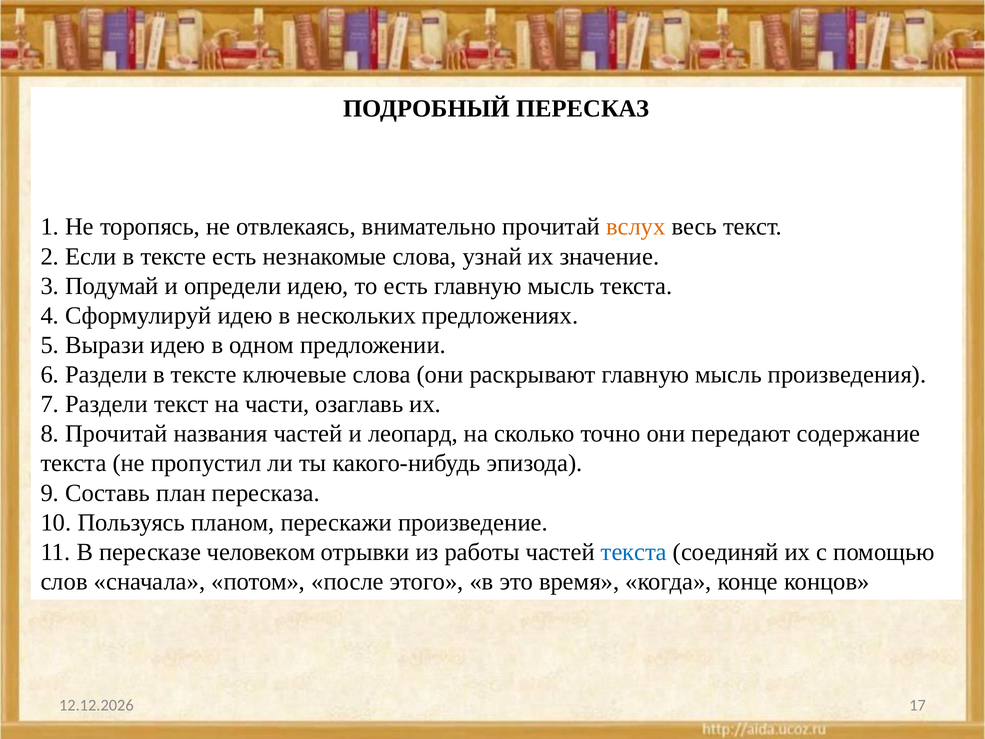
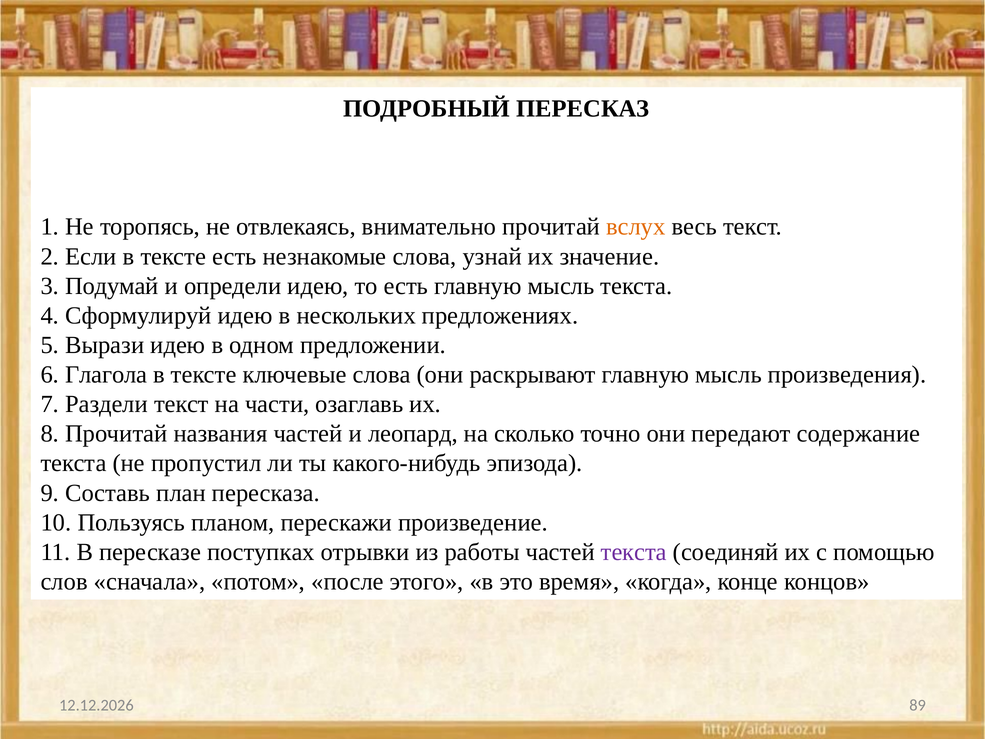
6 Раздели: Раздели -> Глагола
человеком: человеком -> поступках
текста at (634, 552) colour: blue -> purple
17: 17 -> 89
